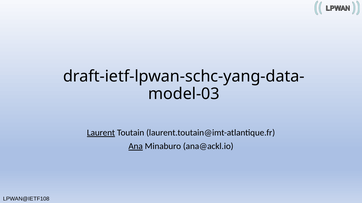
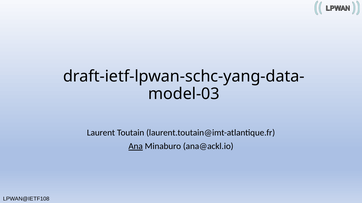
Laurent underline: present -> none
